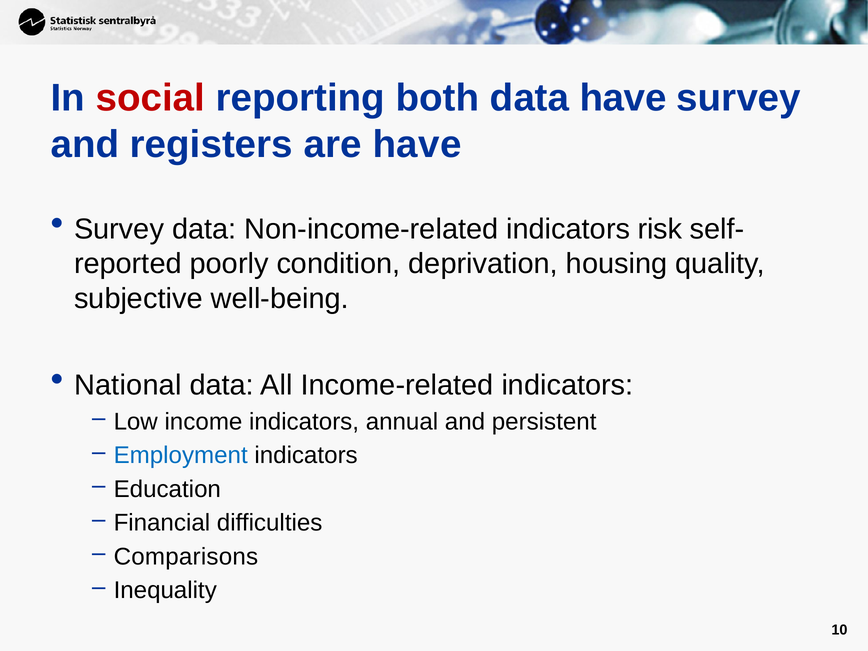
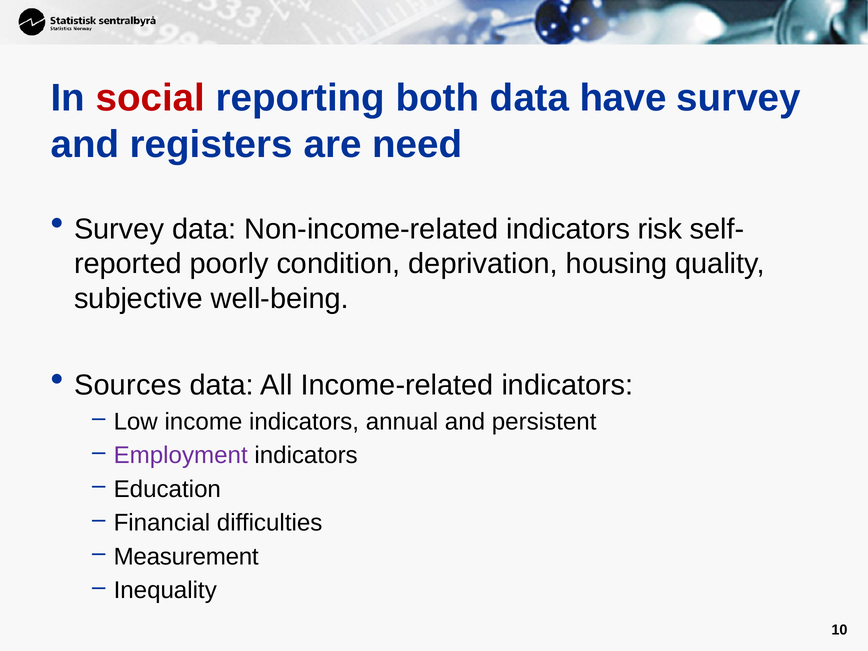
are have: have -> need
National: National -> Sources
Employment colour: blue -> purple
Comparisons: Comparisons -> Measurement
